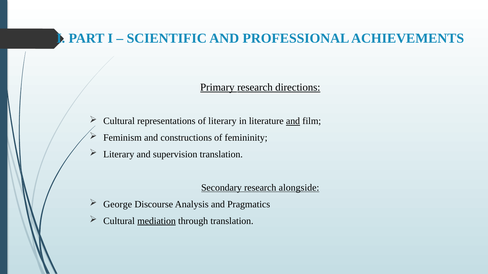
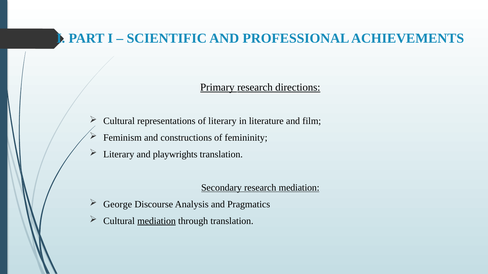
and at (293, 121) underline: present -> none
supervision: supervision -> playwrights
research alongside: alongside -> mediation
